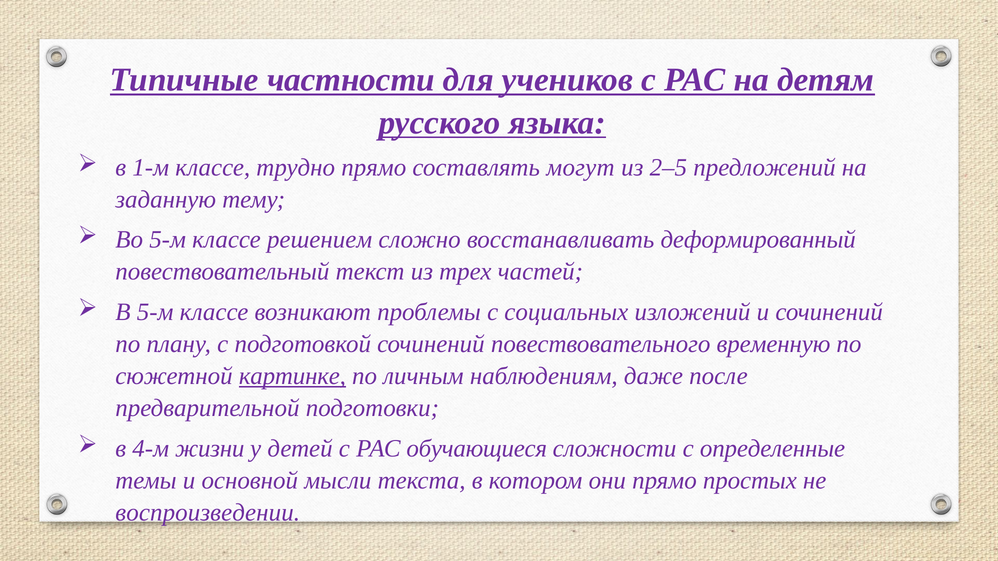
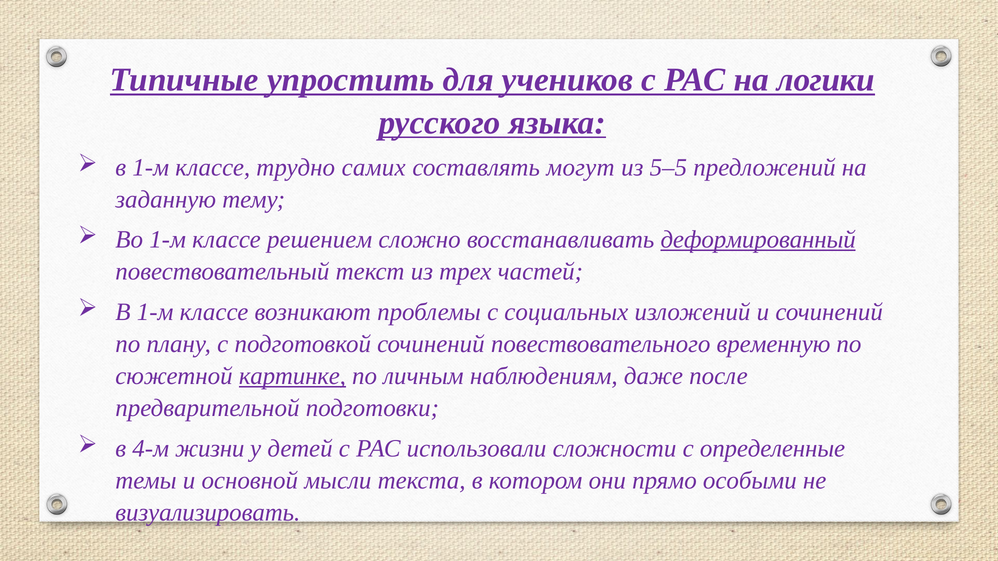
частности: частности -> упростить
детям: детям -> логики
трудно прямо: прямо -> самих
2–5: 2–5 -> 5–5
Во 5-м: 5-м -> 1-м
деформированный underline: none -> present
5-м at (155, 312): 5-м -> 1-м
обучающиеся: обучающиеся -> использовали
простых: простых -> особыми
воспроизведении: воспроизведении -> визуализировать
